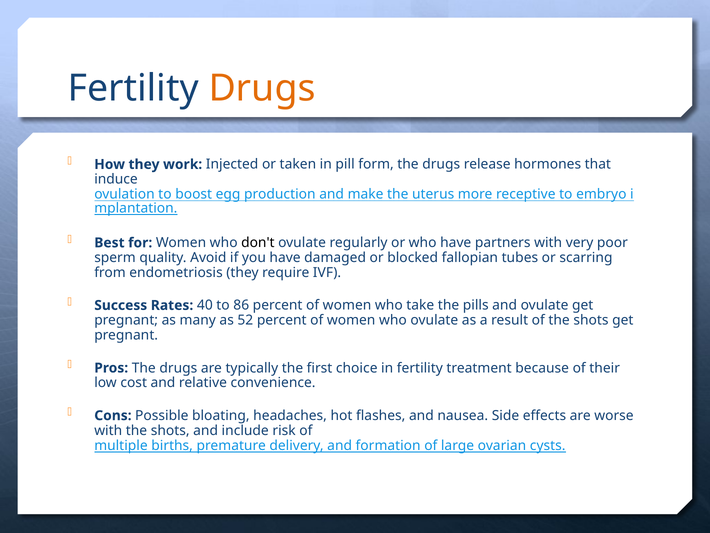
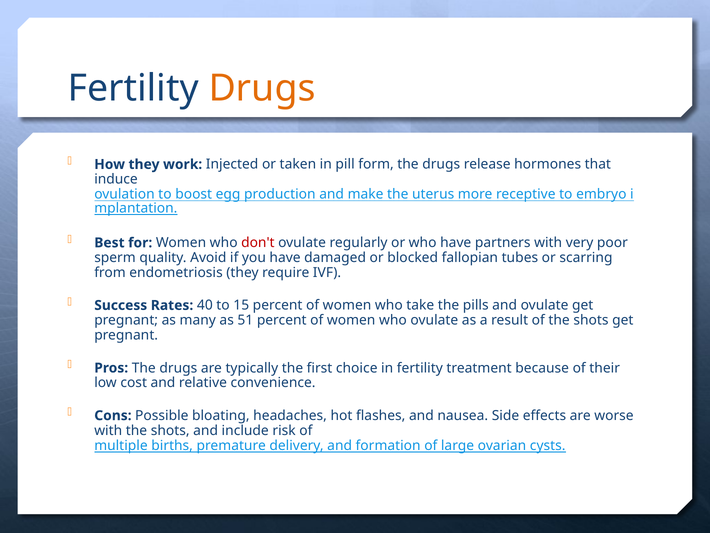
don't colour: black -> red
86: 86 -> 15
52: 52 -> 51
